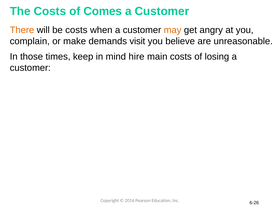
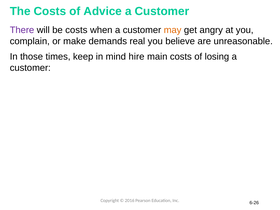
Comes: Comes -> Advice
There colour: orange -> purple
visit: visit -> real
